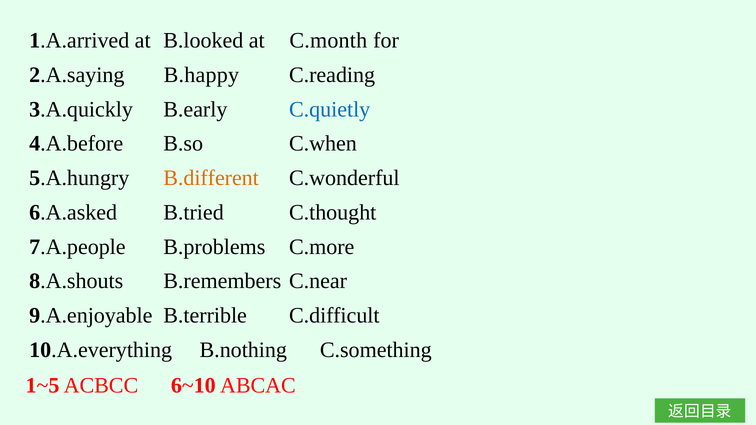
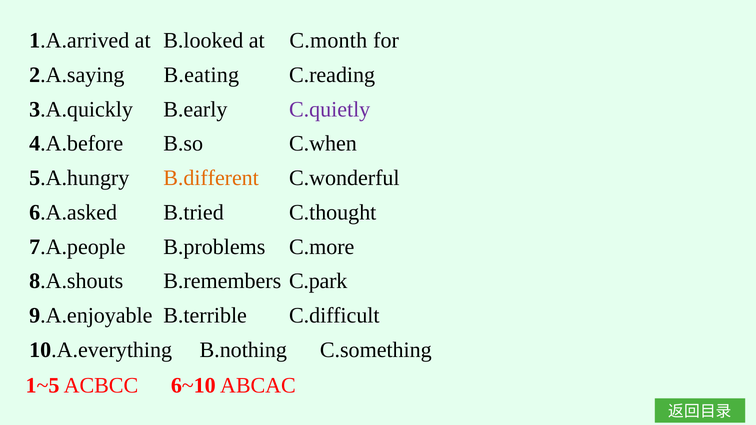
B.happy: B.happy -> B.eating
C.quietly colour: blue -> purple
C.near: C.near -> C.park
